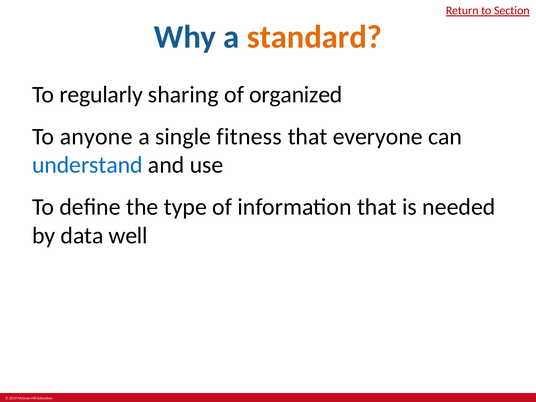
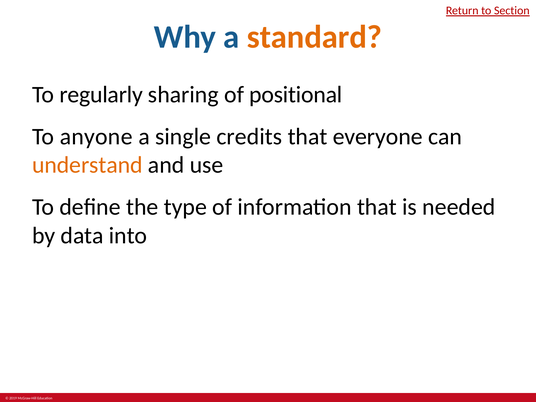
organized: organized -> positional
fitness: fitness -> credits
understand colour: blue -> orange
well: well -> into
